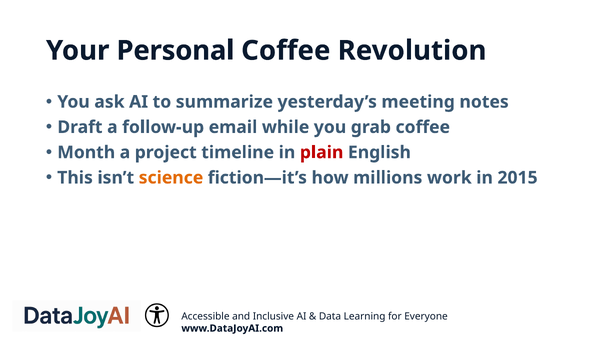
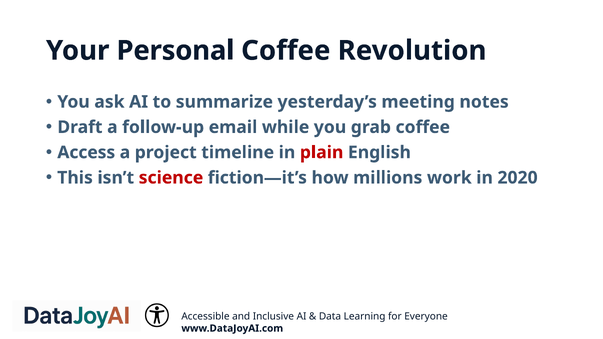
Month: Month -> Access
science colour: orange -> red
2015: 2015 -> 2020
